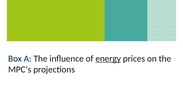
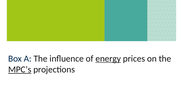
MPC’s underline: none -> present
